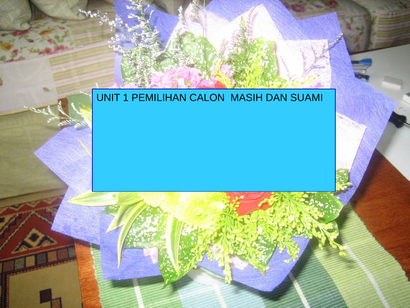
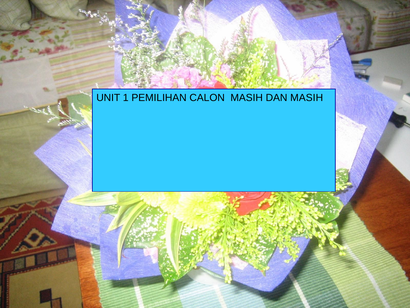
DAN SUAMI: SUAMI -> MASIH
